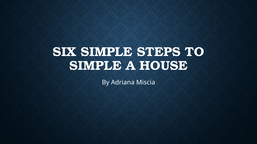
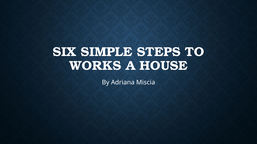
SIMPLE at (95, 66): SIMPLE -> WORKS
